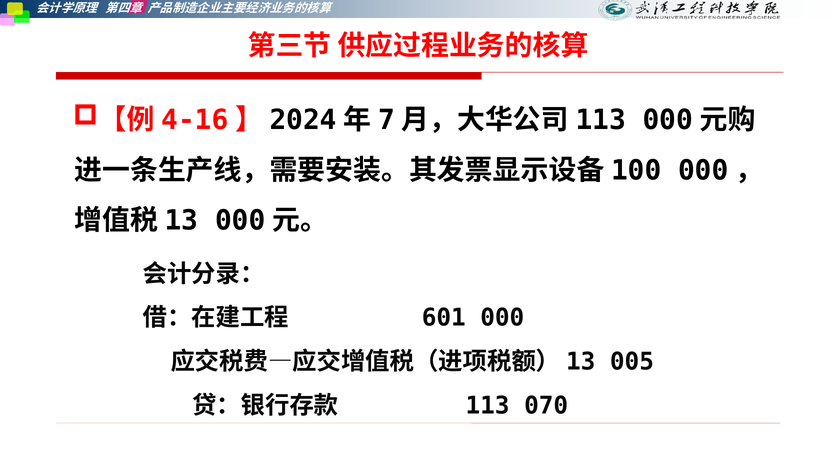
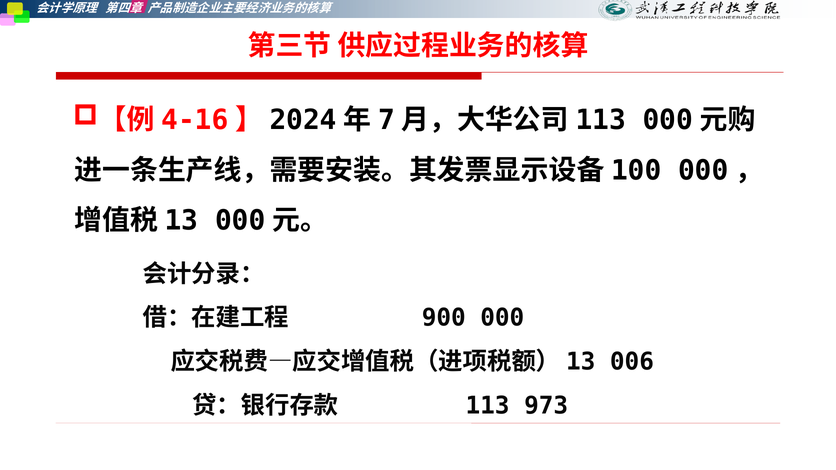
601: 601 -> 900
005: 005 -> 006
070: 070 -> 973
